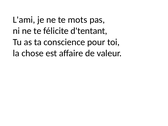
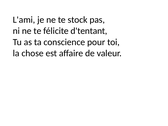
mots: mots -> stock
